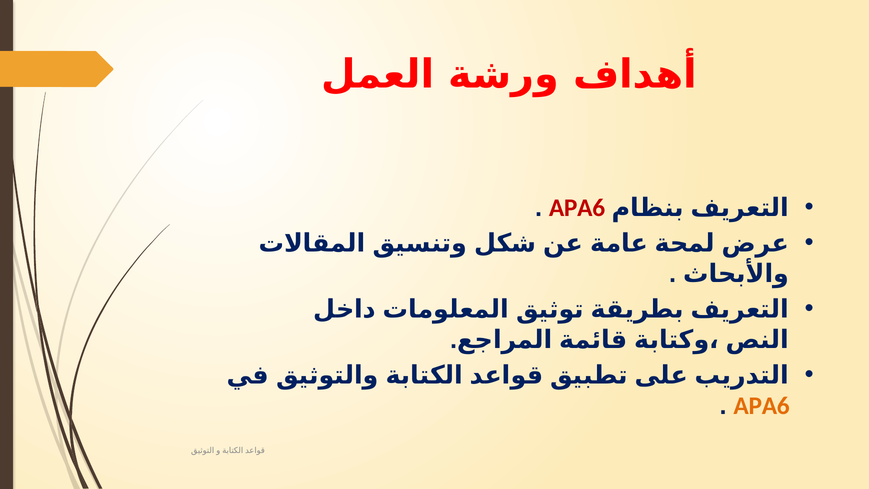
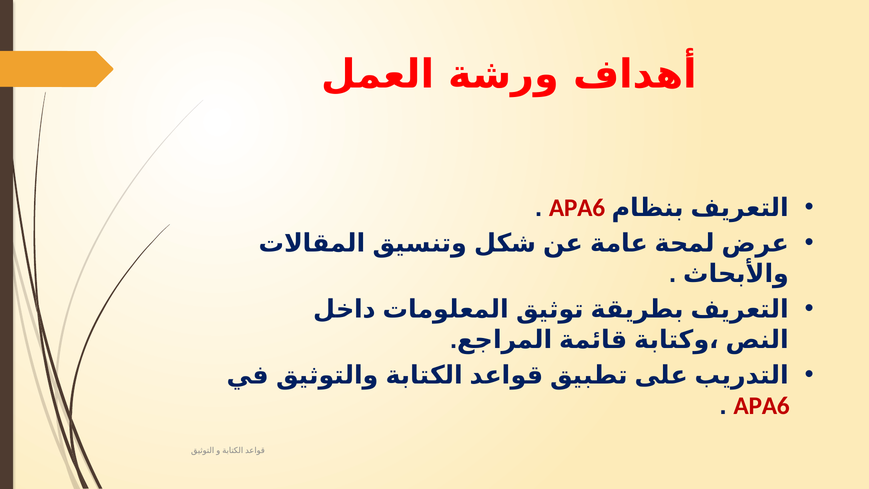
APA6 at (762, 406) colour: orange -> red
